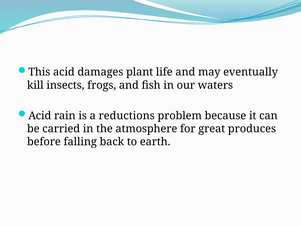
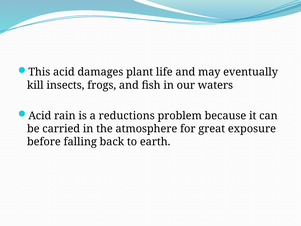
produces: produces -> exposure
